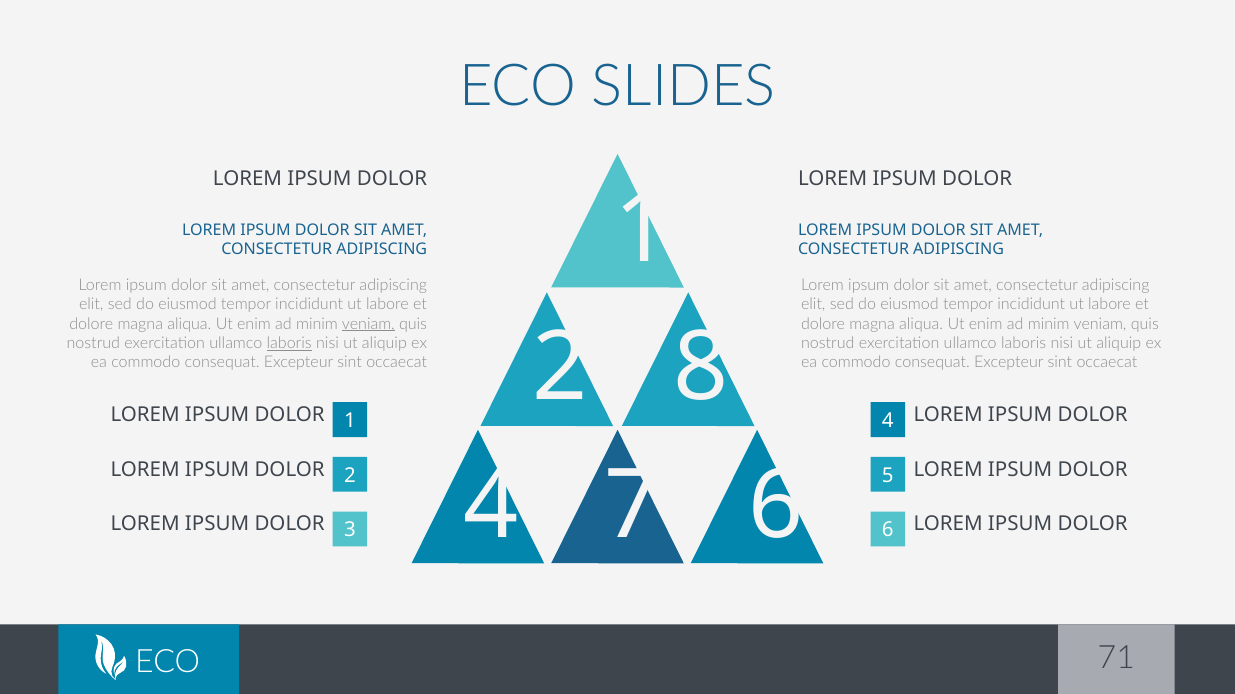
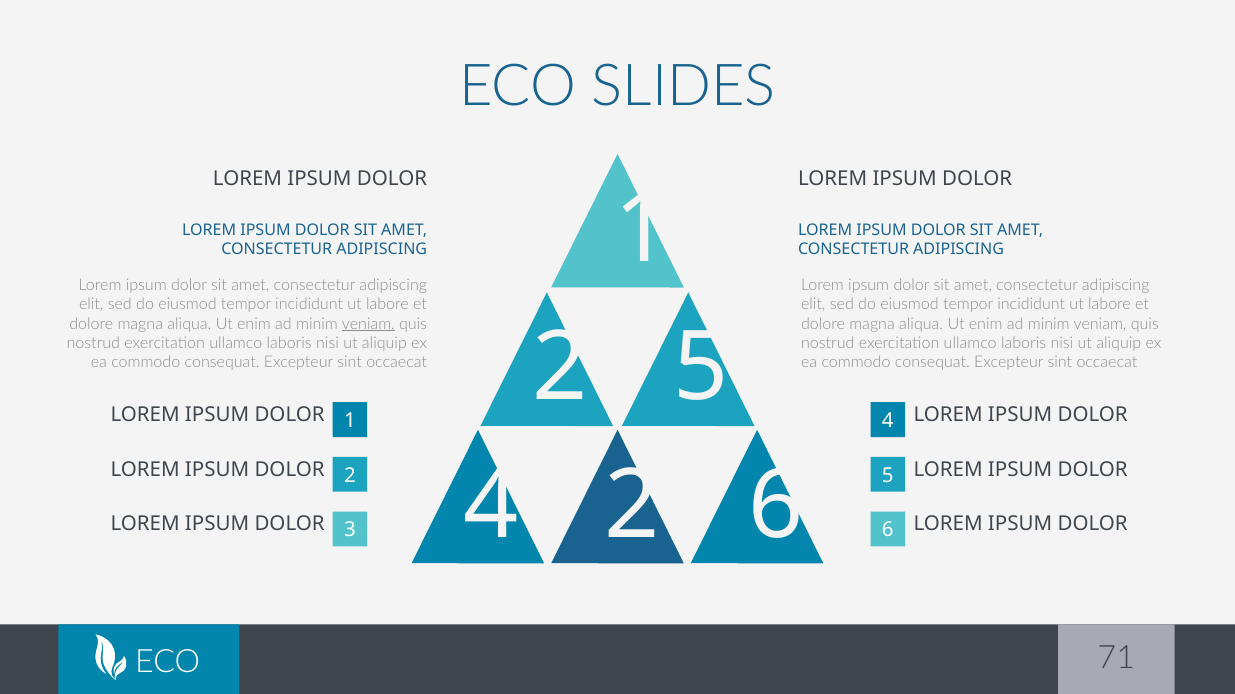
laboris at (289, 344) underline: present -> none
2 8: 8 -> 5
4 7: 7 -> 2
